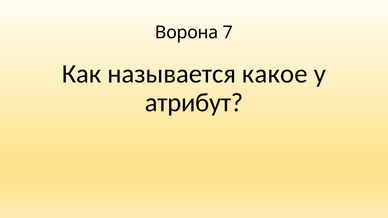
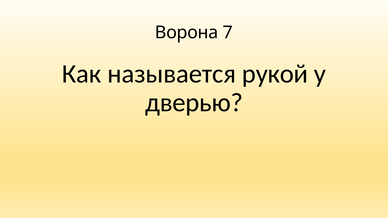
какое: какое -> рукой
атрибут: атрибут -> дверью
